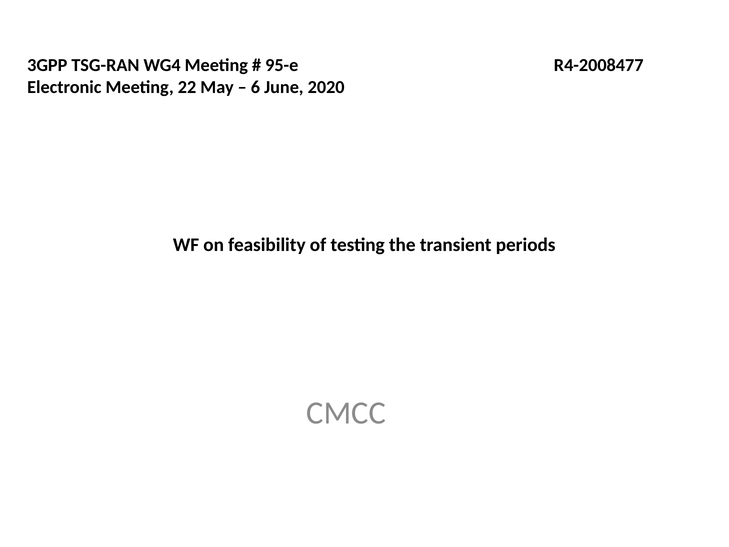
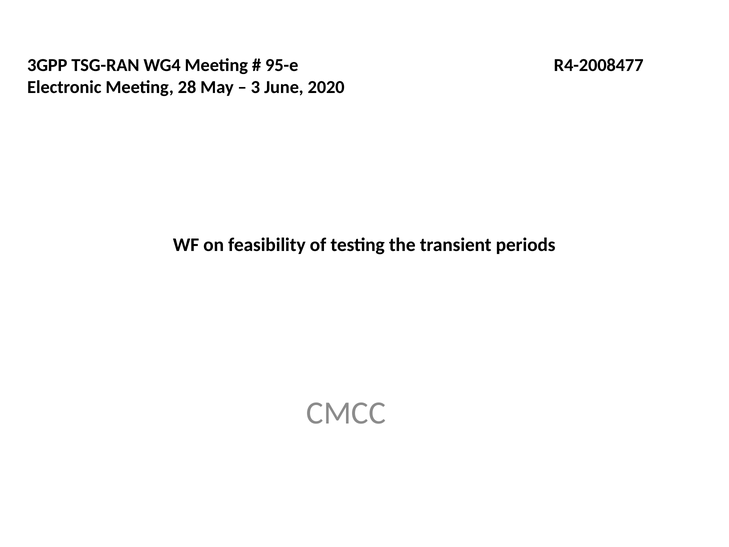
22: 22 -> 28
6: 6 -> 3
